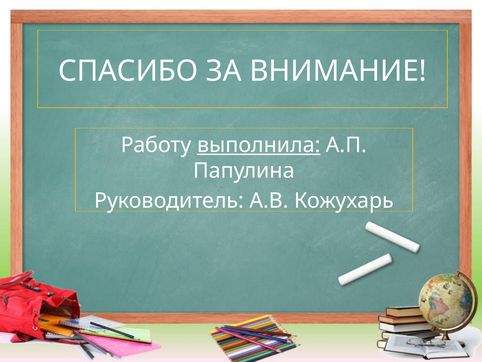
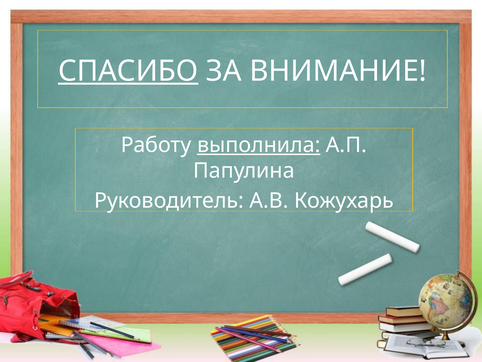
СПАСИБО underline: none -> present
